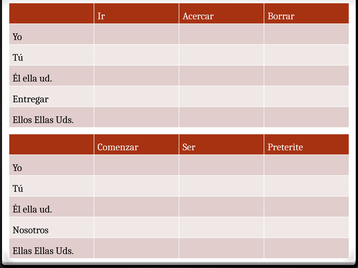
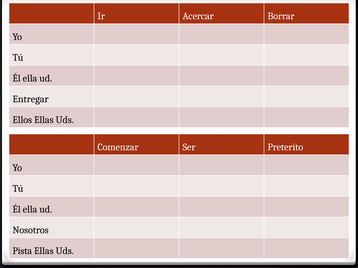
Preterite: Preterite -> Preterito
Ellas at (22, 251): Ellas -> Pista
